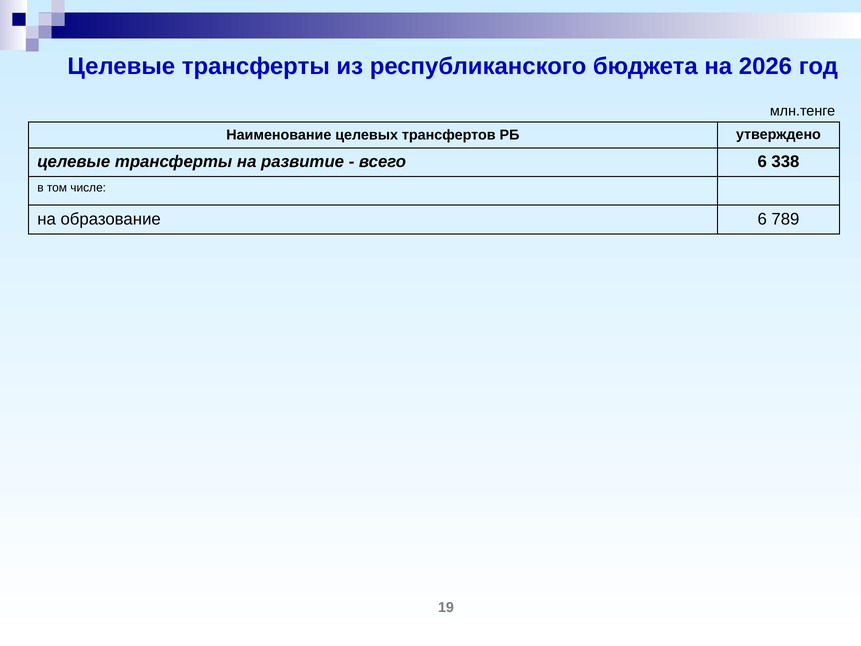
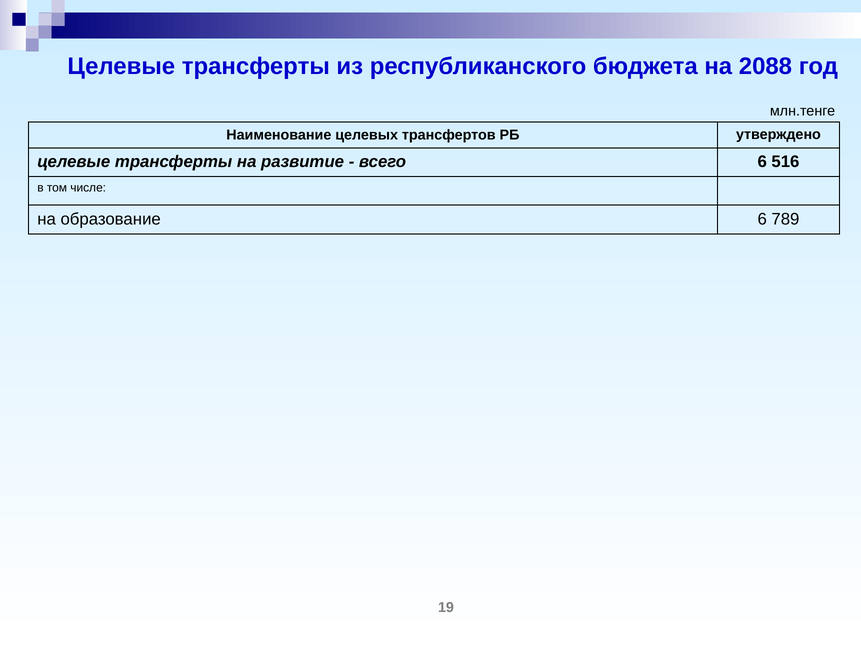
2026: 2026 -> 2088
338: 338 -> 516
